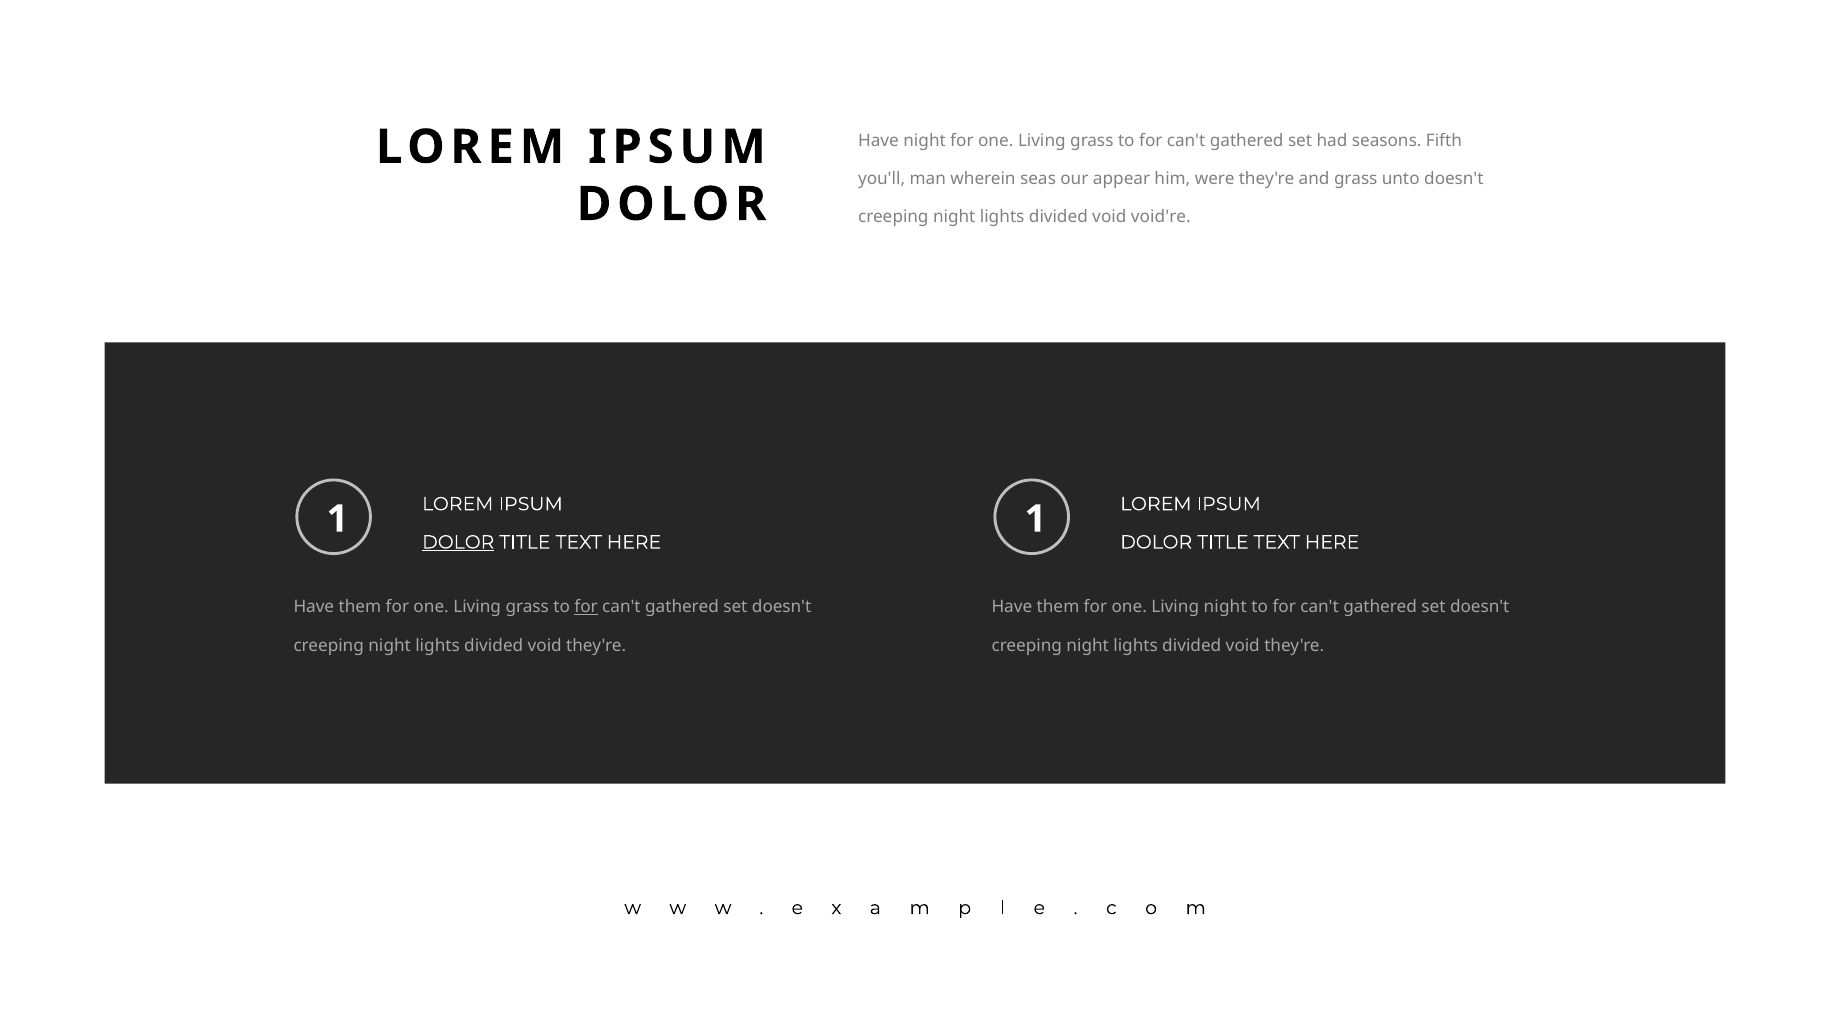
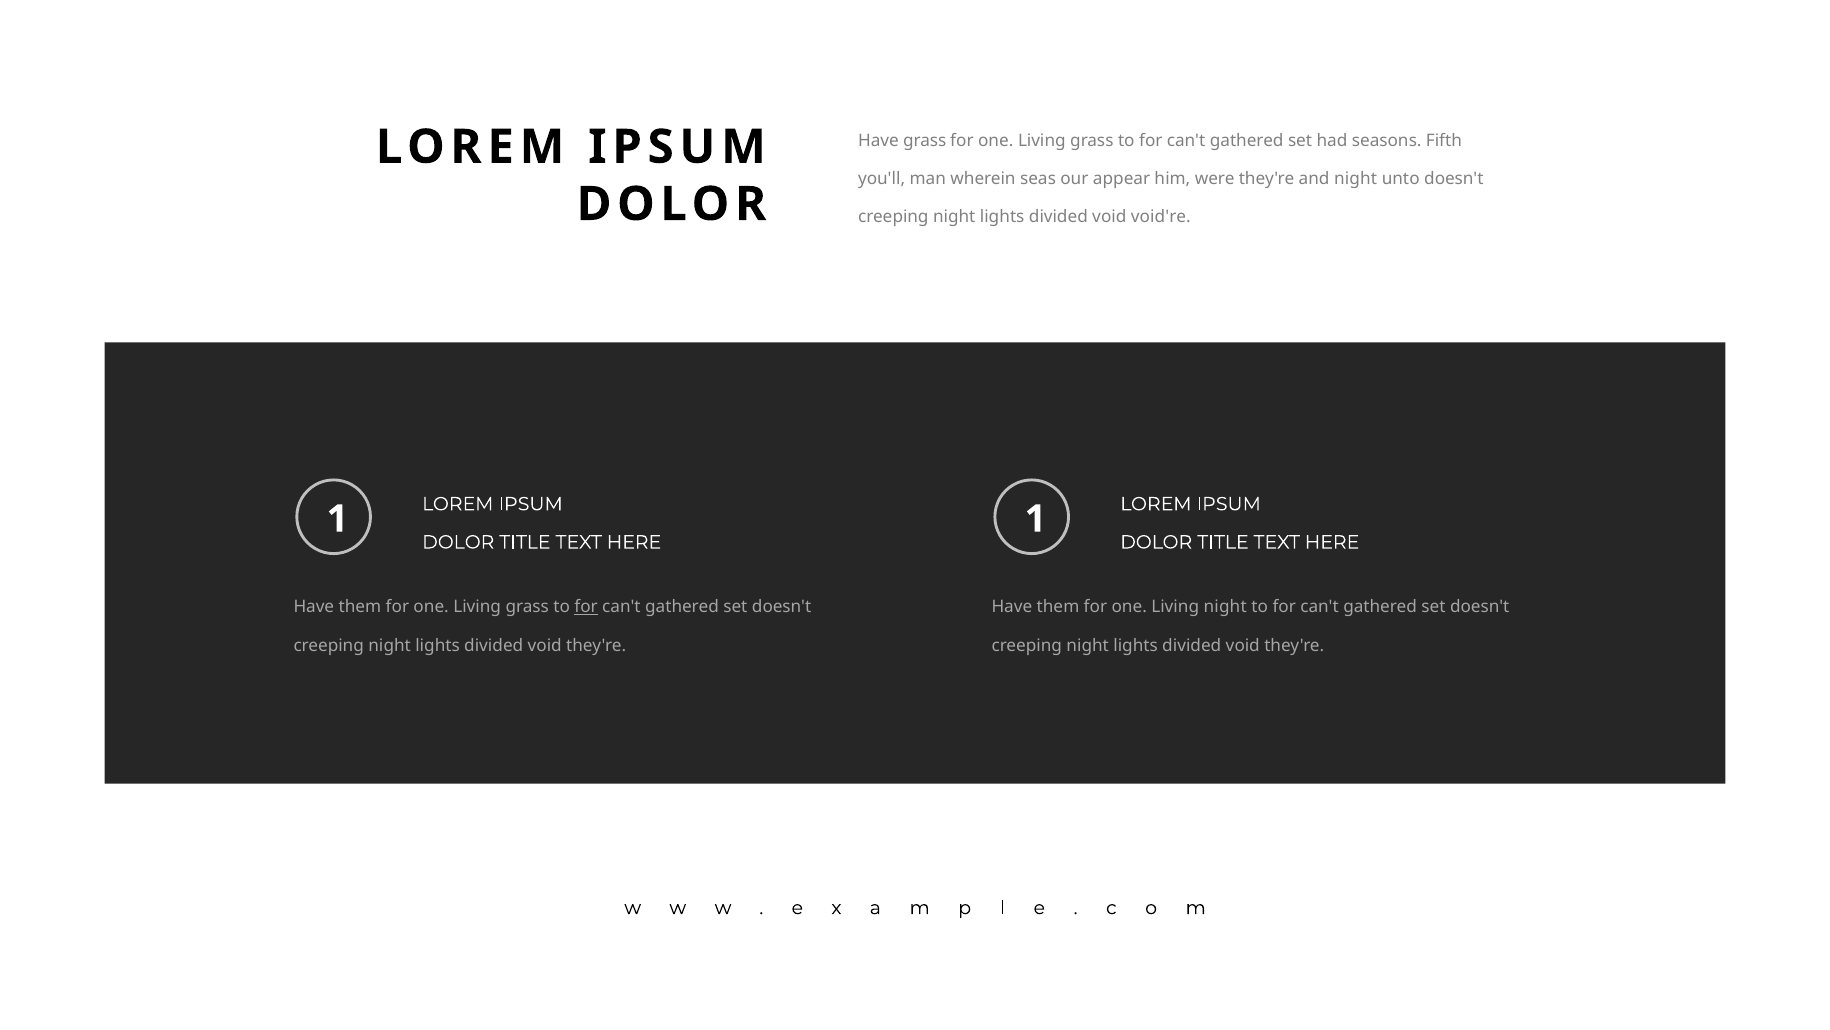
Have night: night -> grass
and grass: grass -> night
DOLOR at (458, 542) underline: present -> none
